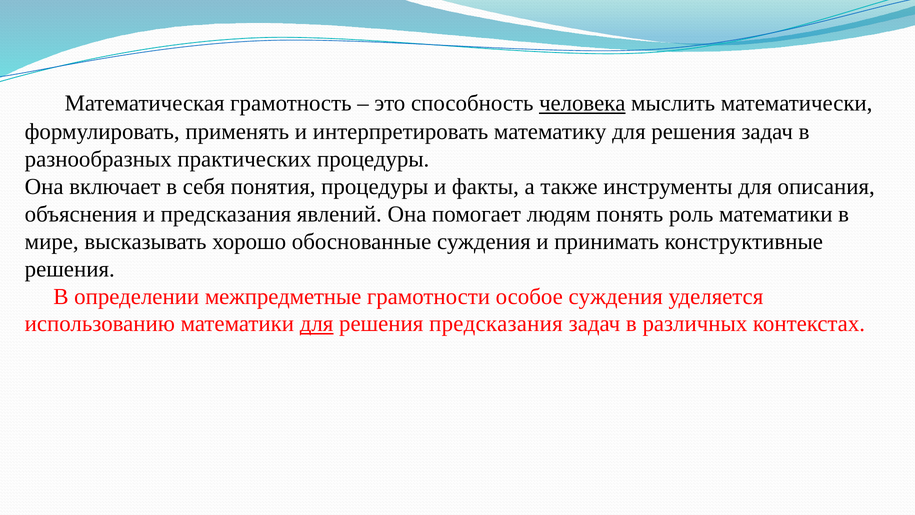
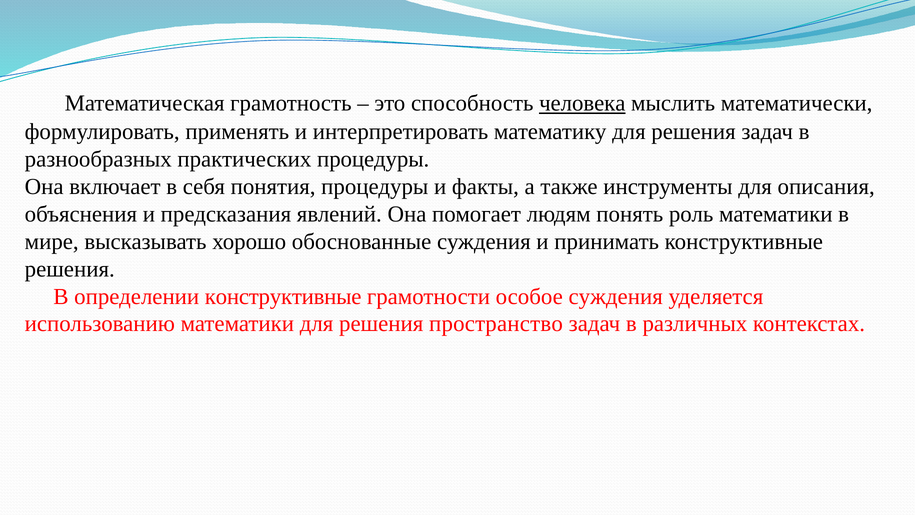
определении межпредметные: межпредметные -> конструктивные
для at (317, 324) underline: present -> none
решения предсказания: предсказания -> пространство
